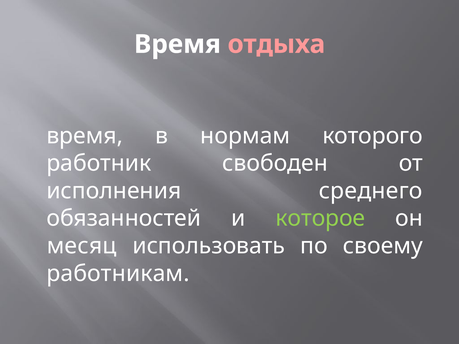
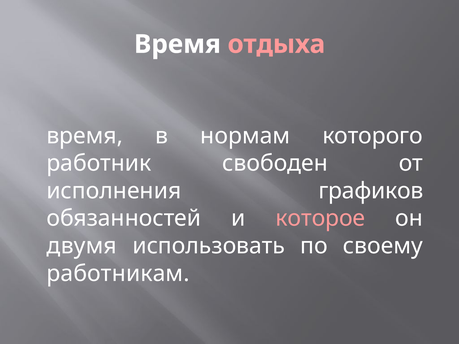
среднего: среднего -> графиков
которое colour: light green -> pink
месяц: месяц -> двумя
